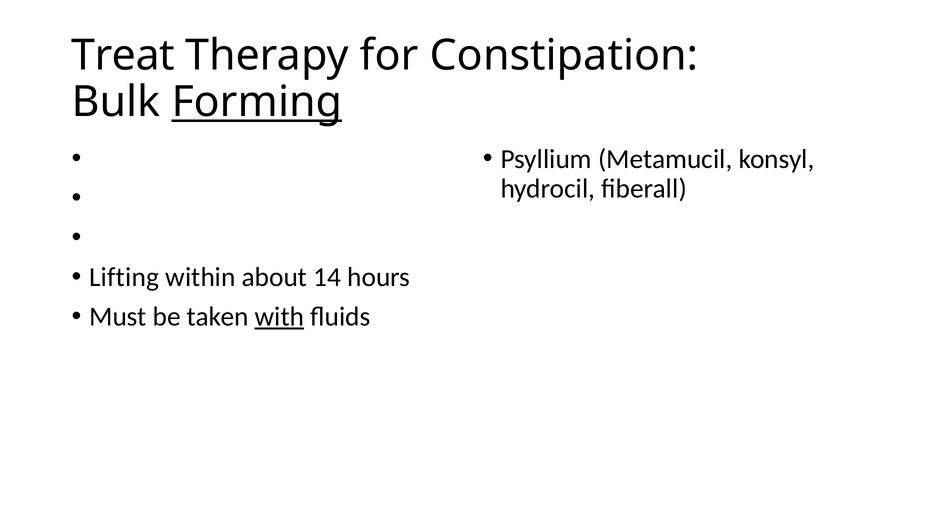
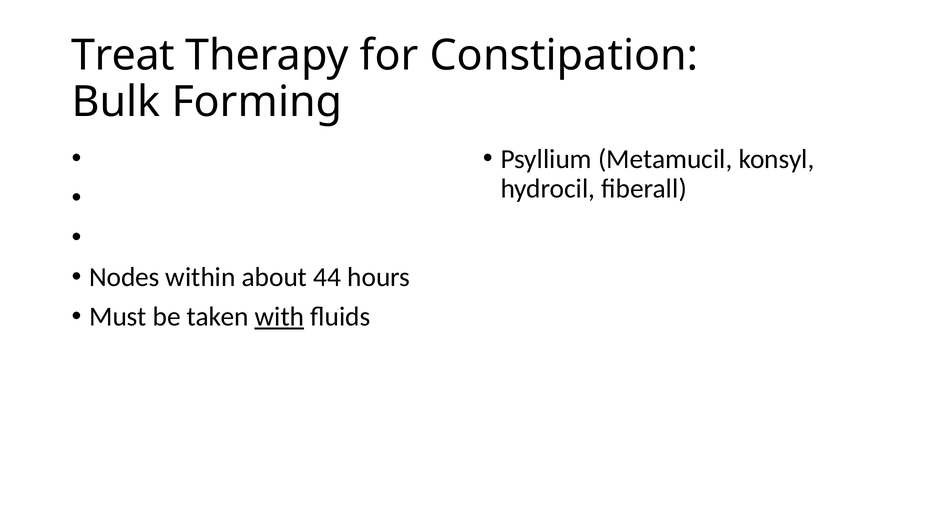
Forming underline: present -> none
Lifting: Lifting -> Nodes
14: 14 -> 44
